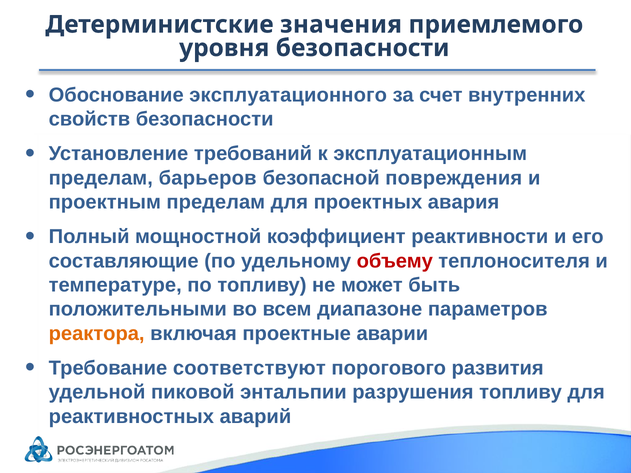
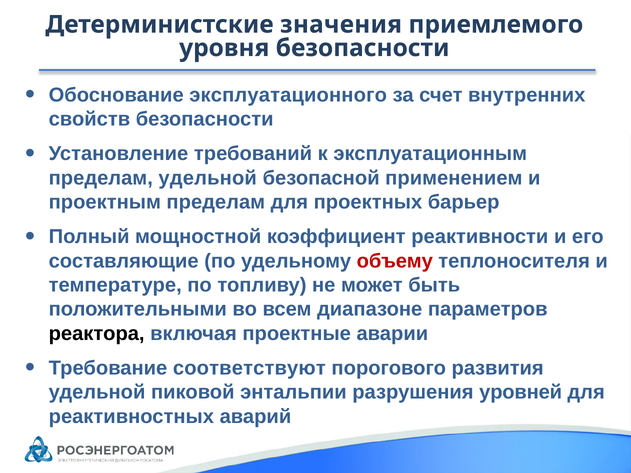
пределам барьеров: барьеров -> удельной
повреждения: повреждения -> применением
авария: авария -> барьер
реактора colour: orange -> black
разрушения топливу: топливу -> уровней
